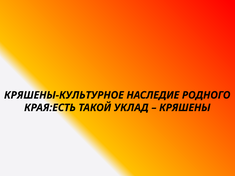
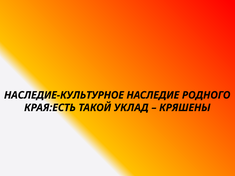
КРЯШЕНЫ-КУЛЬТУРНОЕ: КРЯШЕНЫ-КУЛЬТУРНОЕ -> НАСЛЕДИЕ-КУЛЬТУРНОЕ
